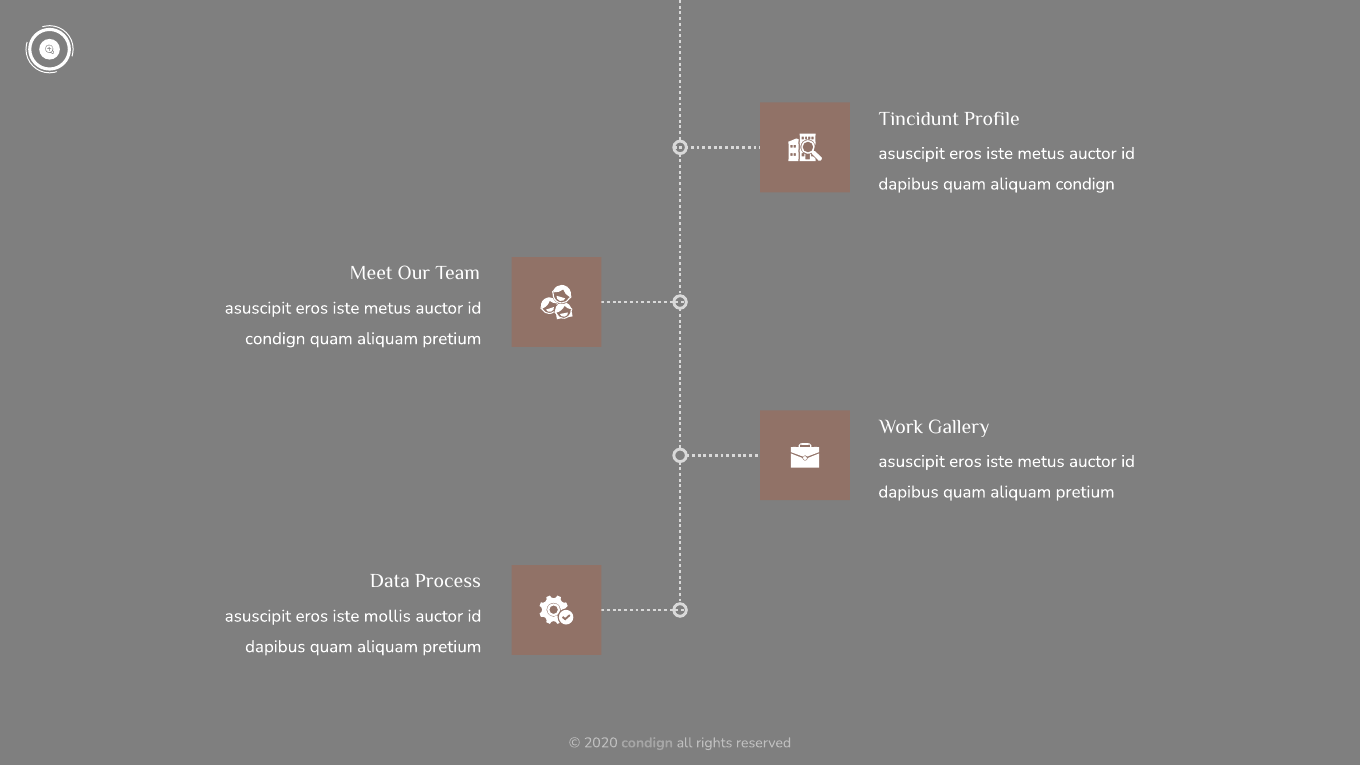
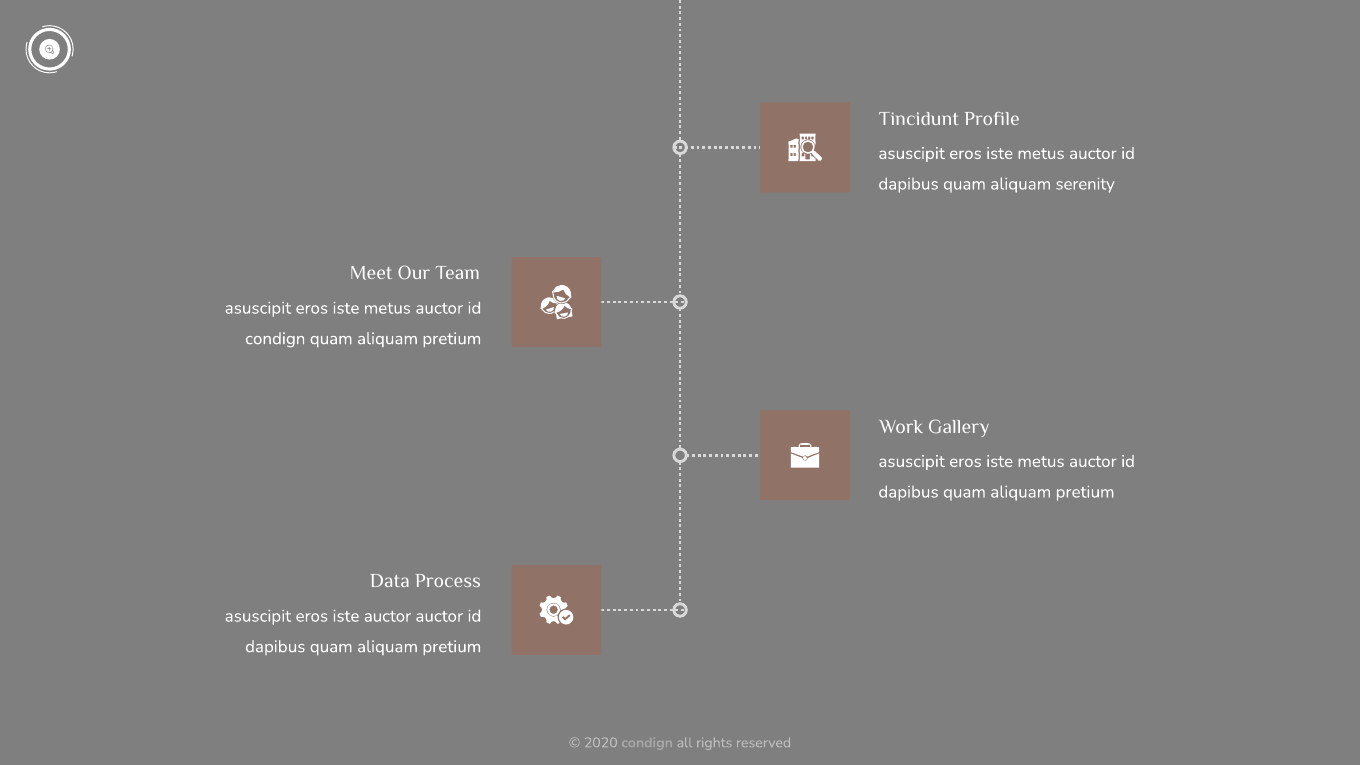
aliquam condign: condign -> serenity
iste mollis: mollis -> auctor
